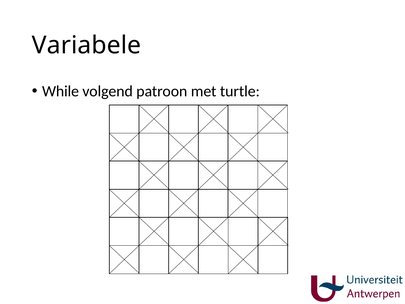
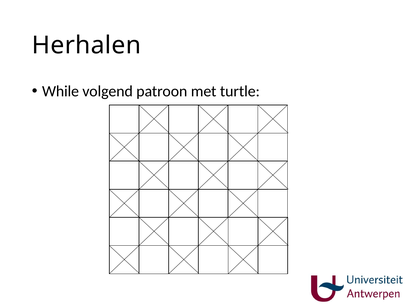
Variabele: Variabele -> Herhalen
